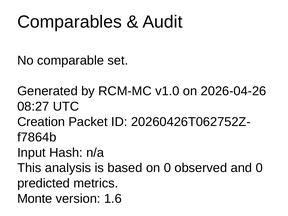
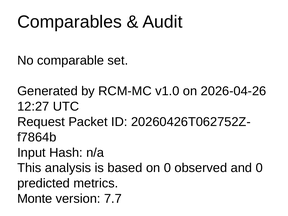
08:27: 08:27 -> 12:27
Creation: Creation -> Request
1.6: 1.6 -> 7.7
